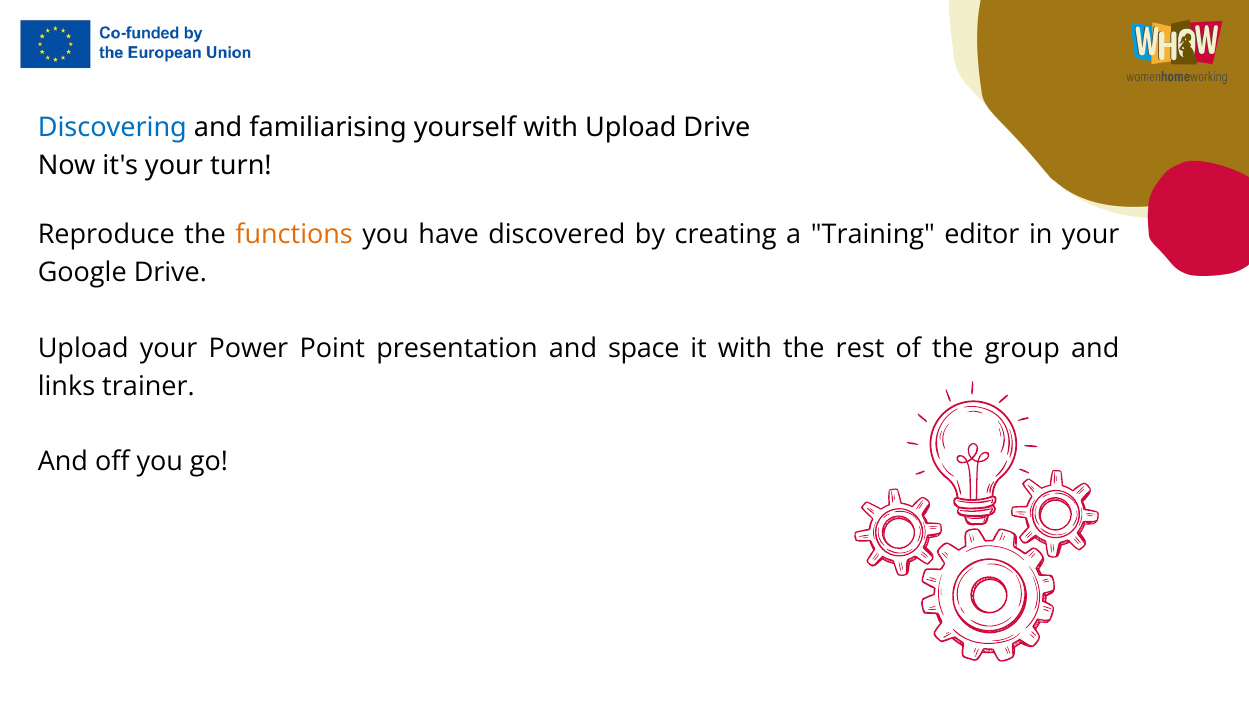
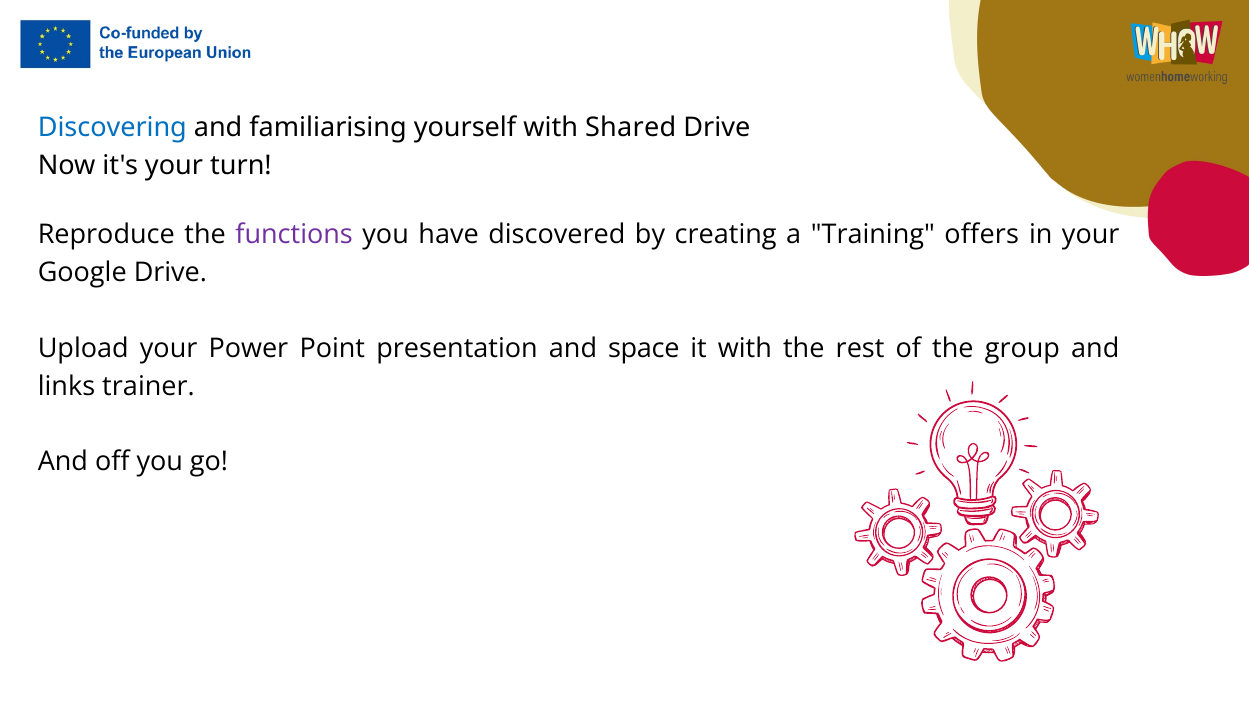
with Upload: Upload -> Shared
functions colour: orange -> purple
editor: editor -> offers
